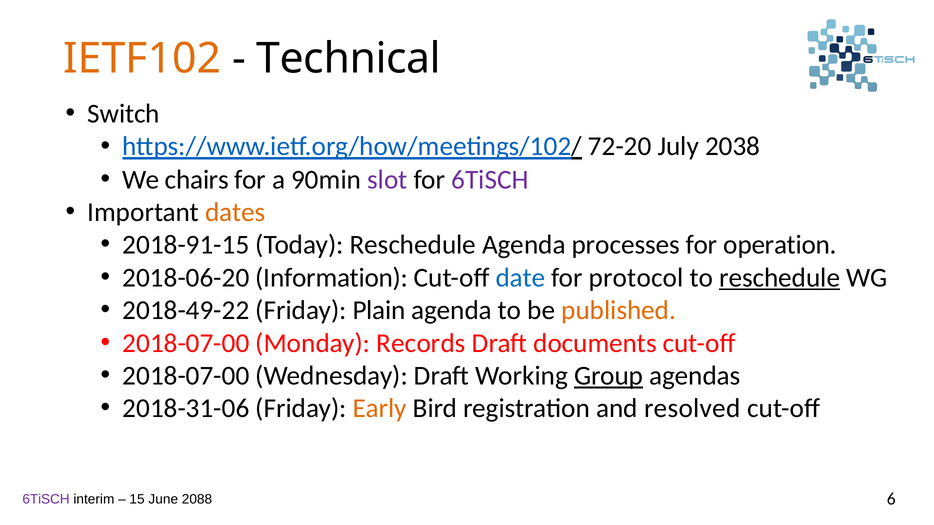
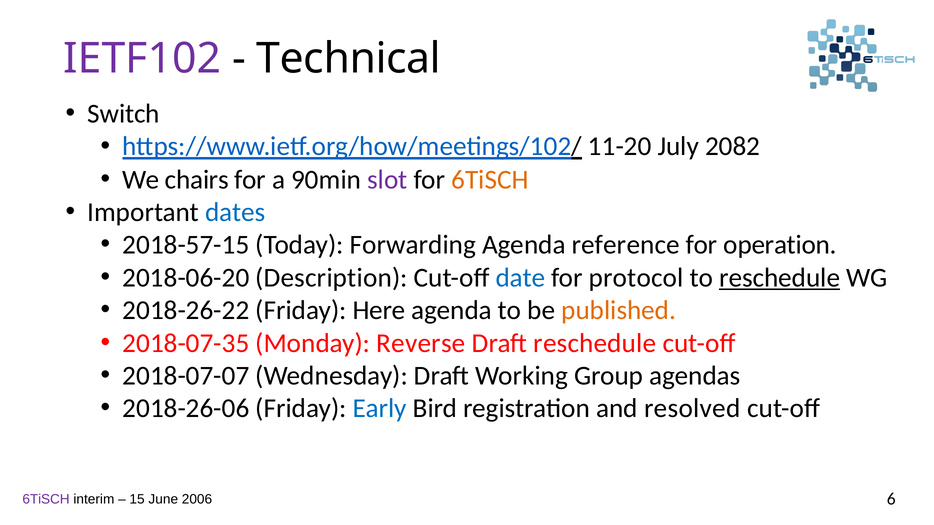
IETF102 colour: orange -> purple
72-20: 72-20 -> 11-20
2038: 2038 -> 2082
6TiSCH at (490, 180) colour: purple -> orange
dates colour: orange -> blue
2018-91-15: 2018-91-15 -> 2018-57-15
Today Reschedule: Reschedule -> Forwarding
processes: processes -> reference
Information: Information -> Description
2018-49-22: 2018-49-22 -> 2018-26-22
Plain: Plain -> Here
2018-07-00 at (186, 343): 2018-07-00 -> 2018-07-35
Records: Records -> Reverse
Draft documents: documents -> reschedule
2018-07-00 at (186, 376): 2018-07-00 -> 2018-07-07
Group underline: present -> none
2018-31-06: 2018-31-06 -> 2018-26-06
Early colour: orange -> blue
2088: 2088 -> 2006
